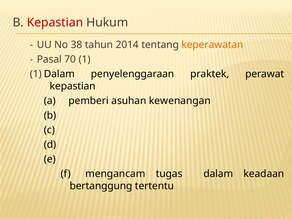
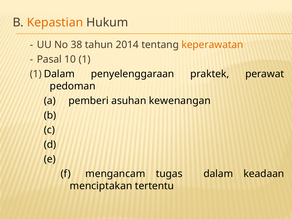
Kepastian at (55, 23) colour: red -> orange
70: 70 -> 10
kepastian at (73, 86): kepastian -> pedoman
bertanggung: bertanggung -> menciptakan
